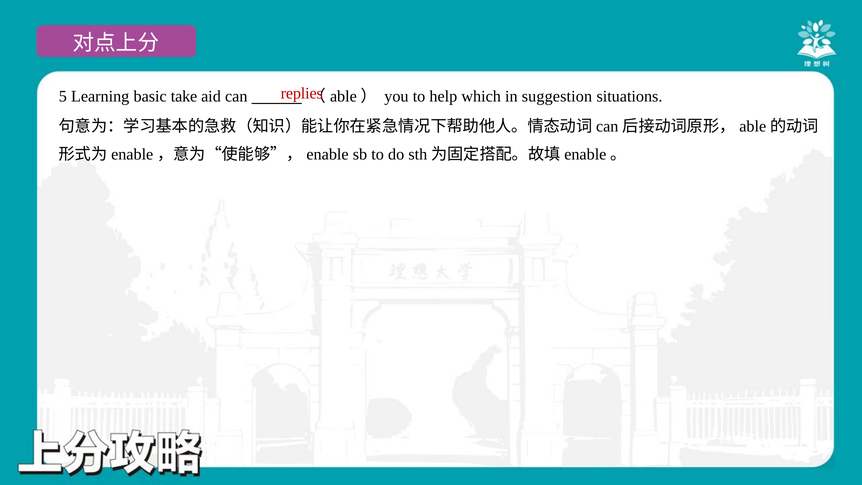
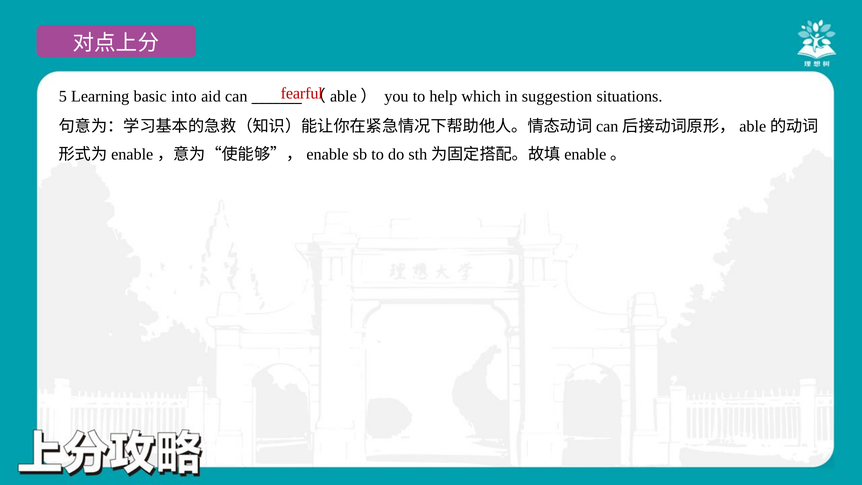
replies: replies -> fearful
take: take -> into
